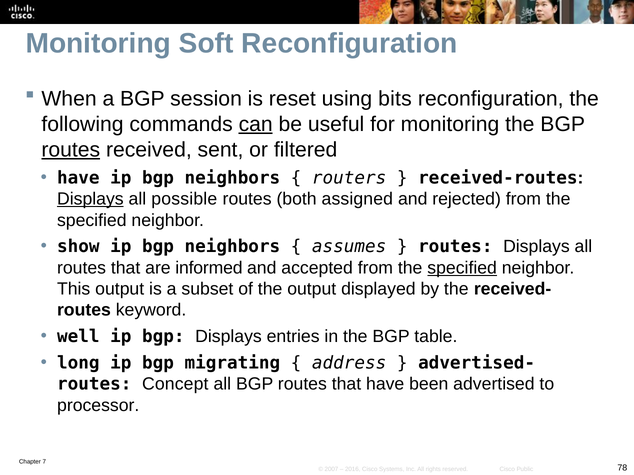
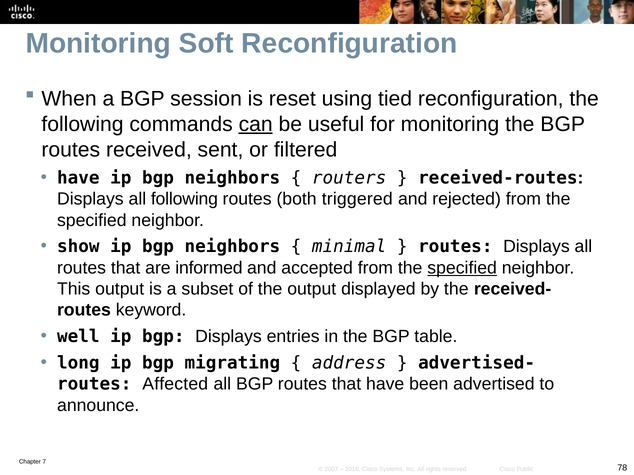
bits: bits -> tied
routes at (71, 150) underline: present -> none
Displays at (90, 199) underline: present -> none
all possible: possible -> following
assigned: assigned -> triggered
assumes: assumes -> minimal
Concept: Concept -> Affected
processor: processor -> announce
